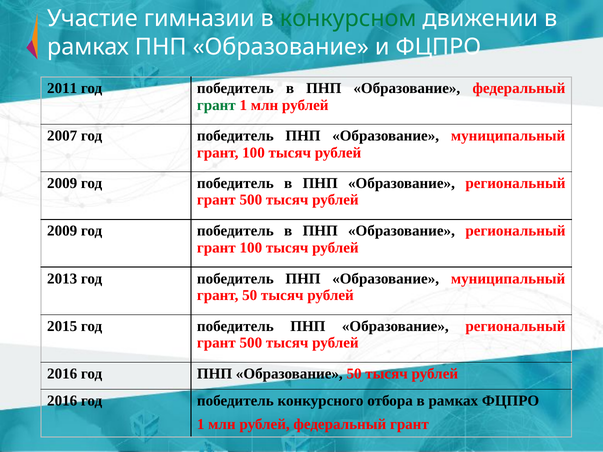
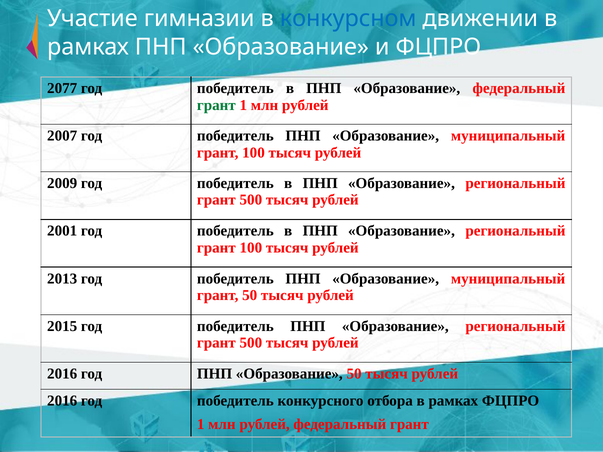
конкурсном colour: green -> blue
2011: 2011 -> 2077
2009 at (62, 231): 2009 -> 2001
